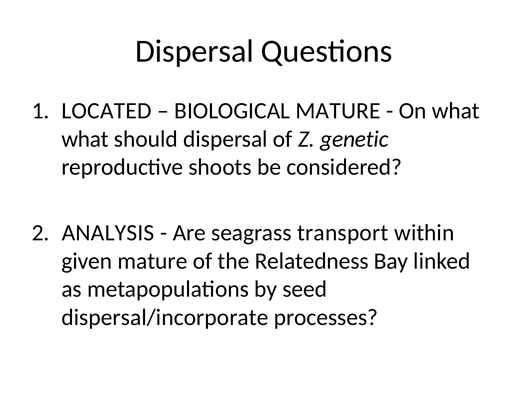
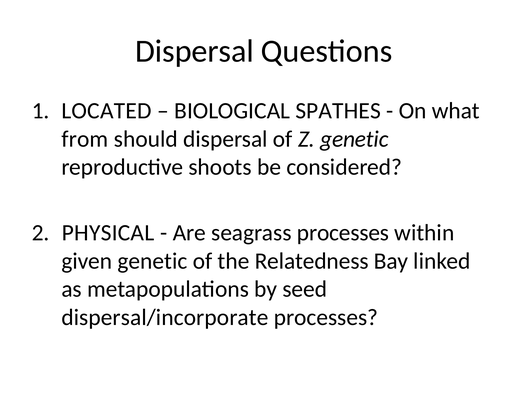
BIOLOGICAL MATURE: MATURE -> SPATHES
what at (85, 139): what -> from
ANALYSIS: ANALYSIS -> PHYSICAL
seagrass transport: transport -> processes
given mature: mature -> genetic
